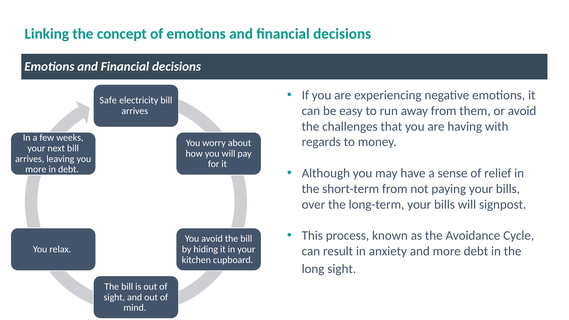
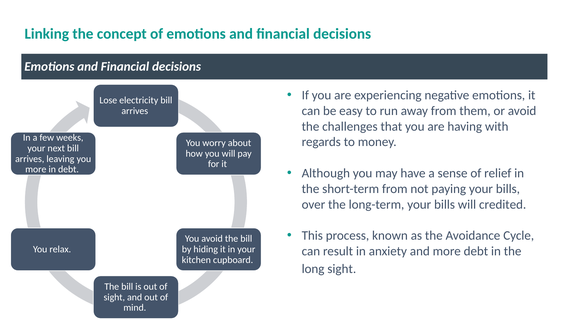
Safe: Safe -> Lose
signpost: signpost -> credited
